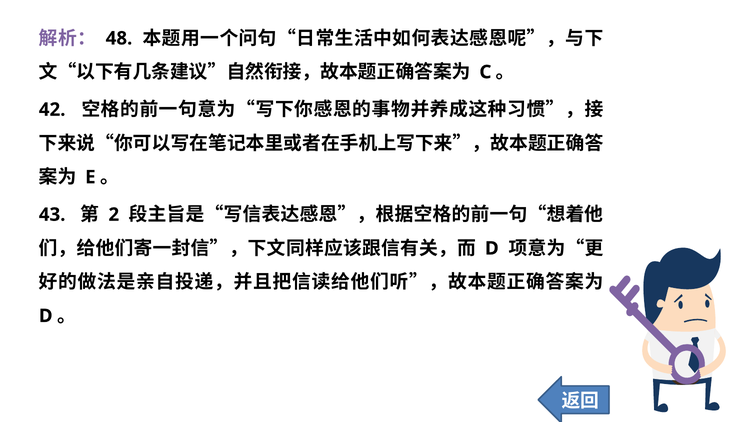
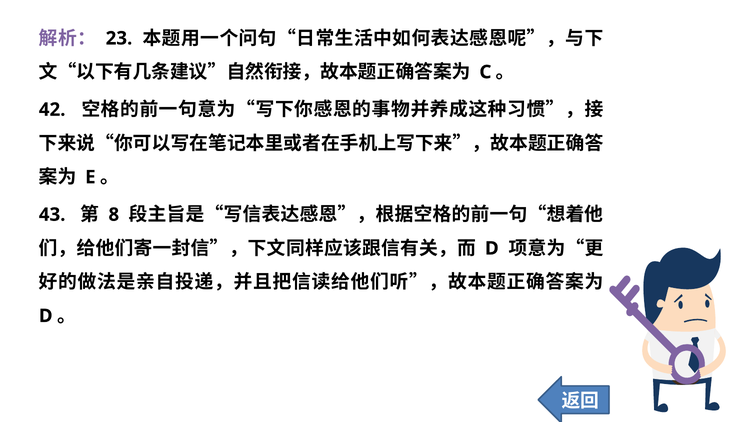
48: 48 -> 23
2: 2 -> 8
